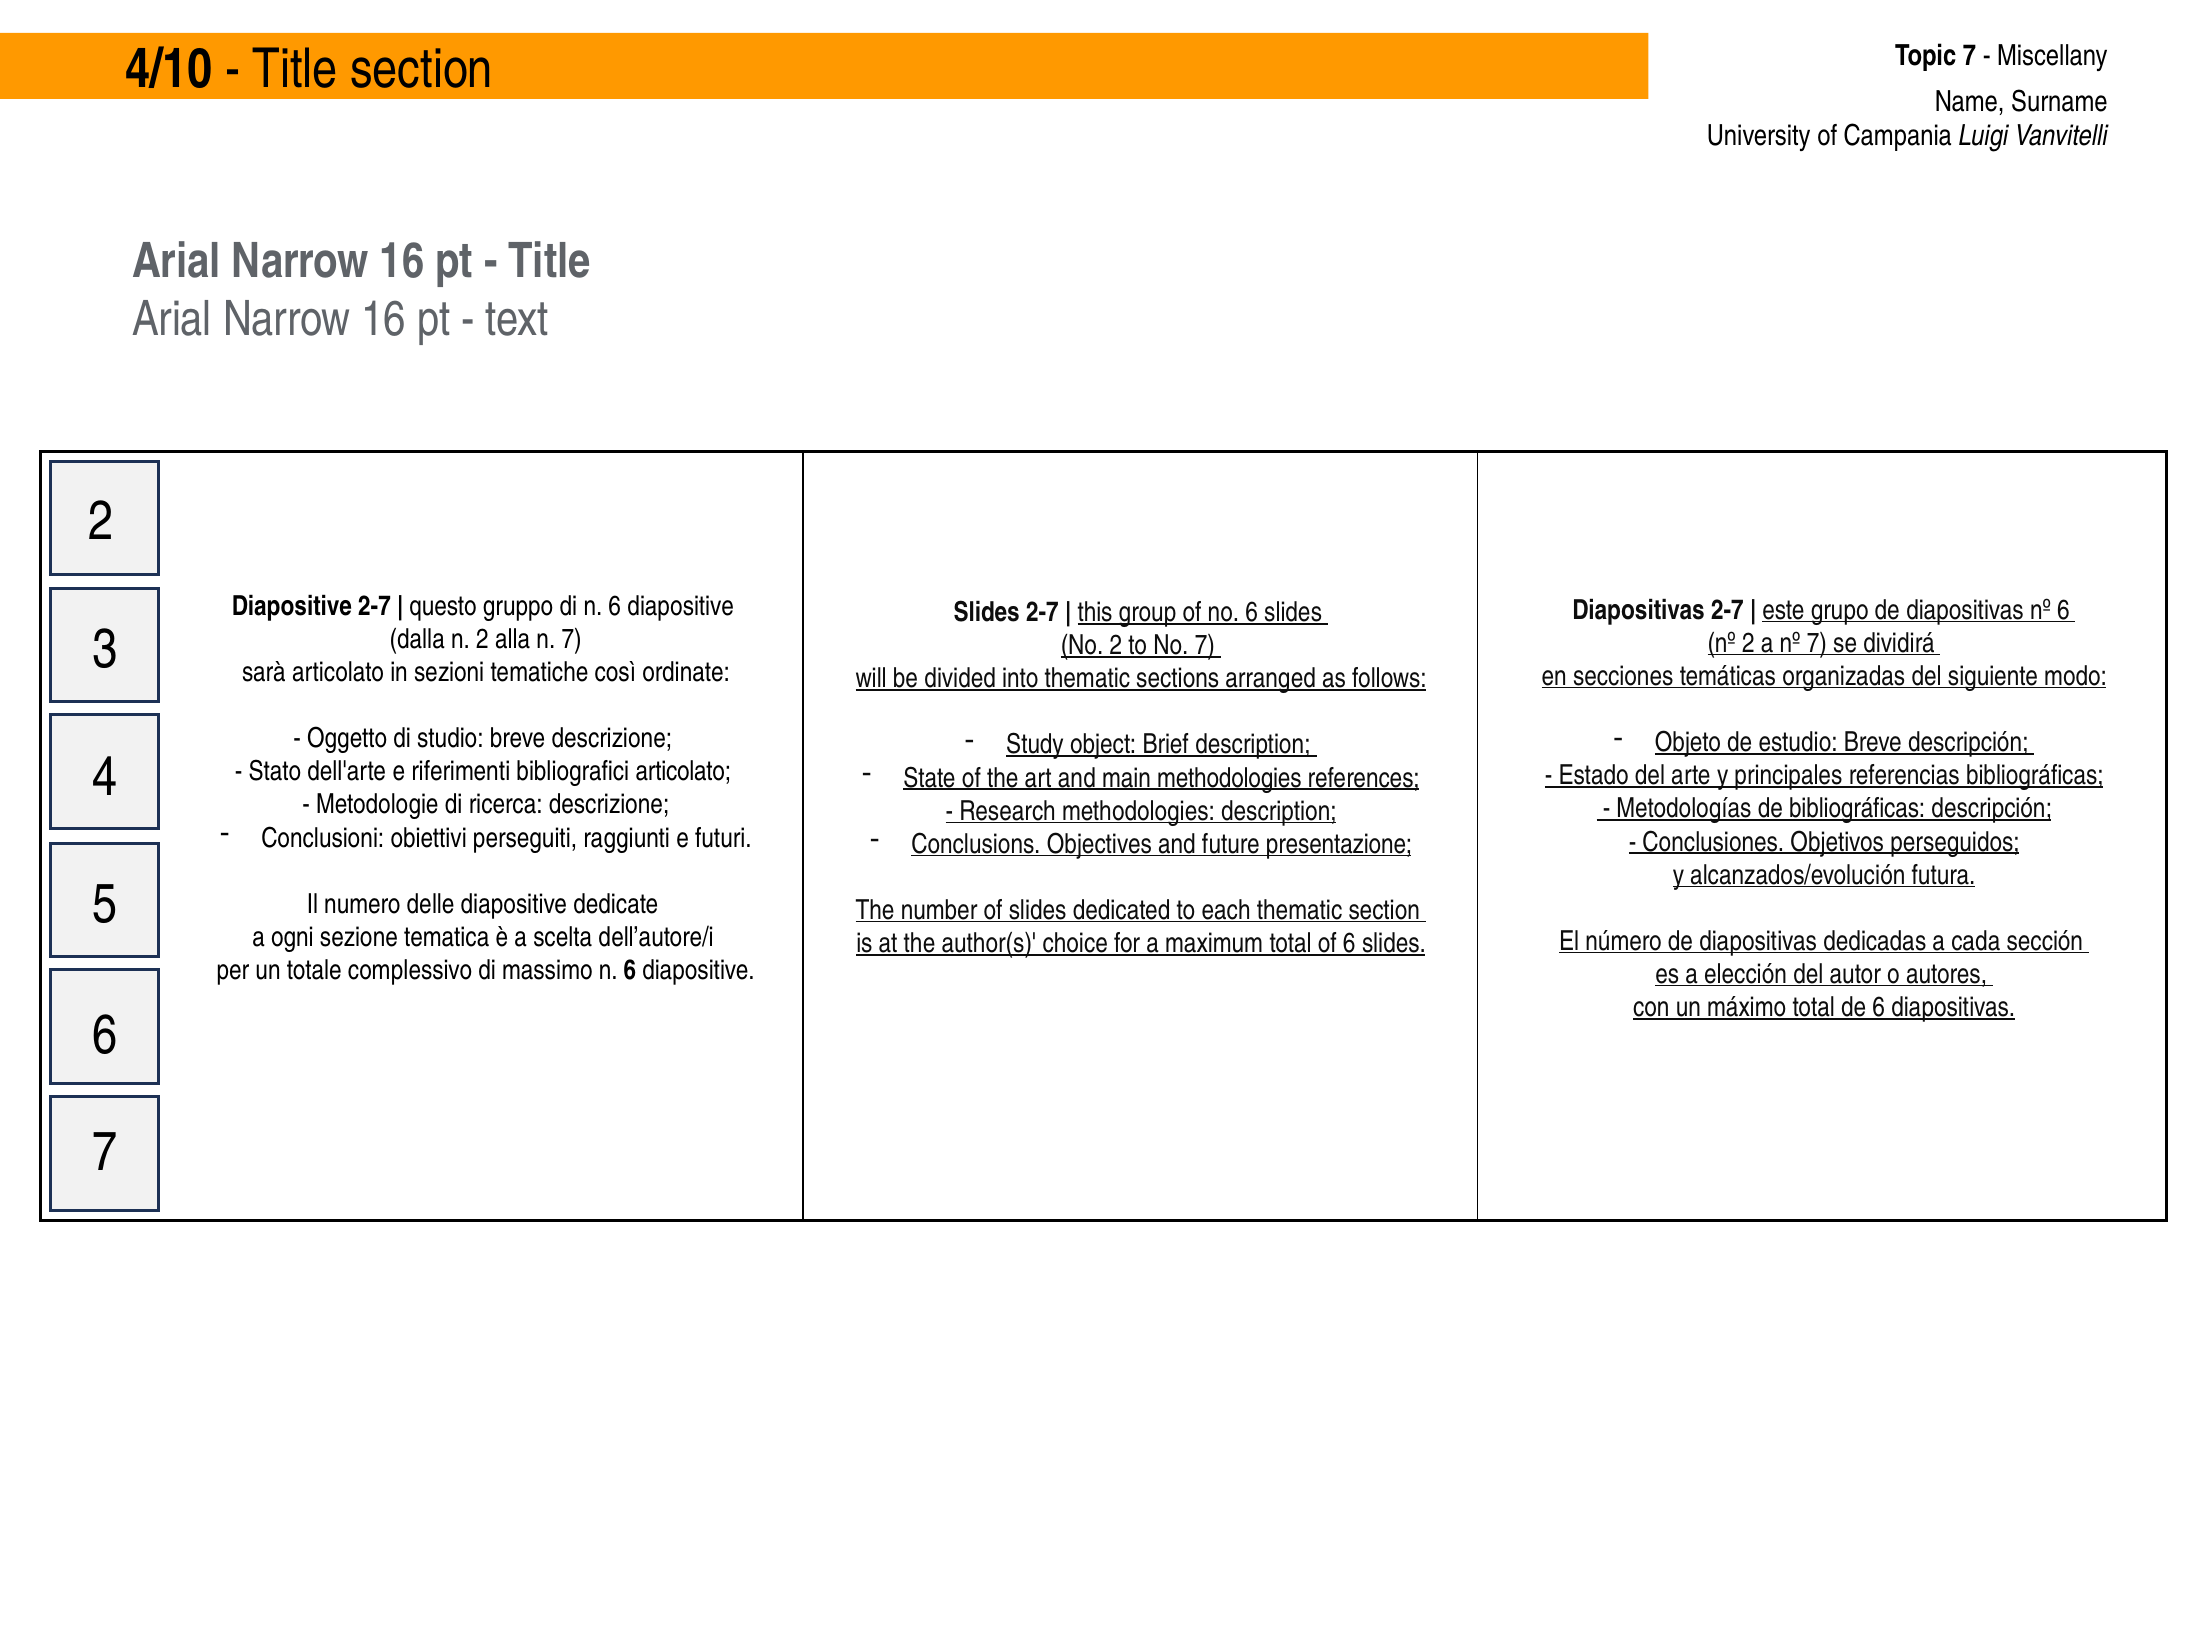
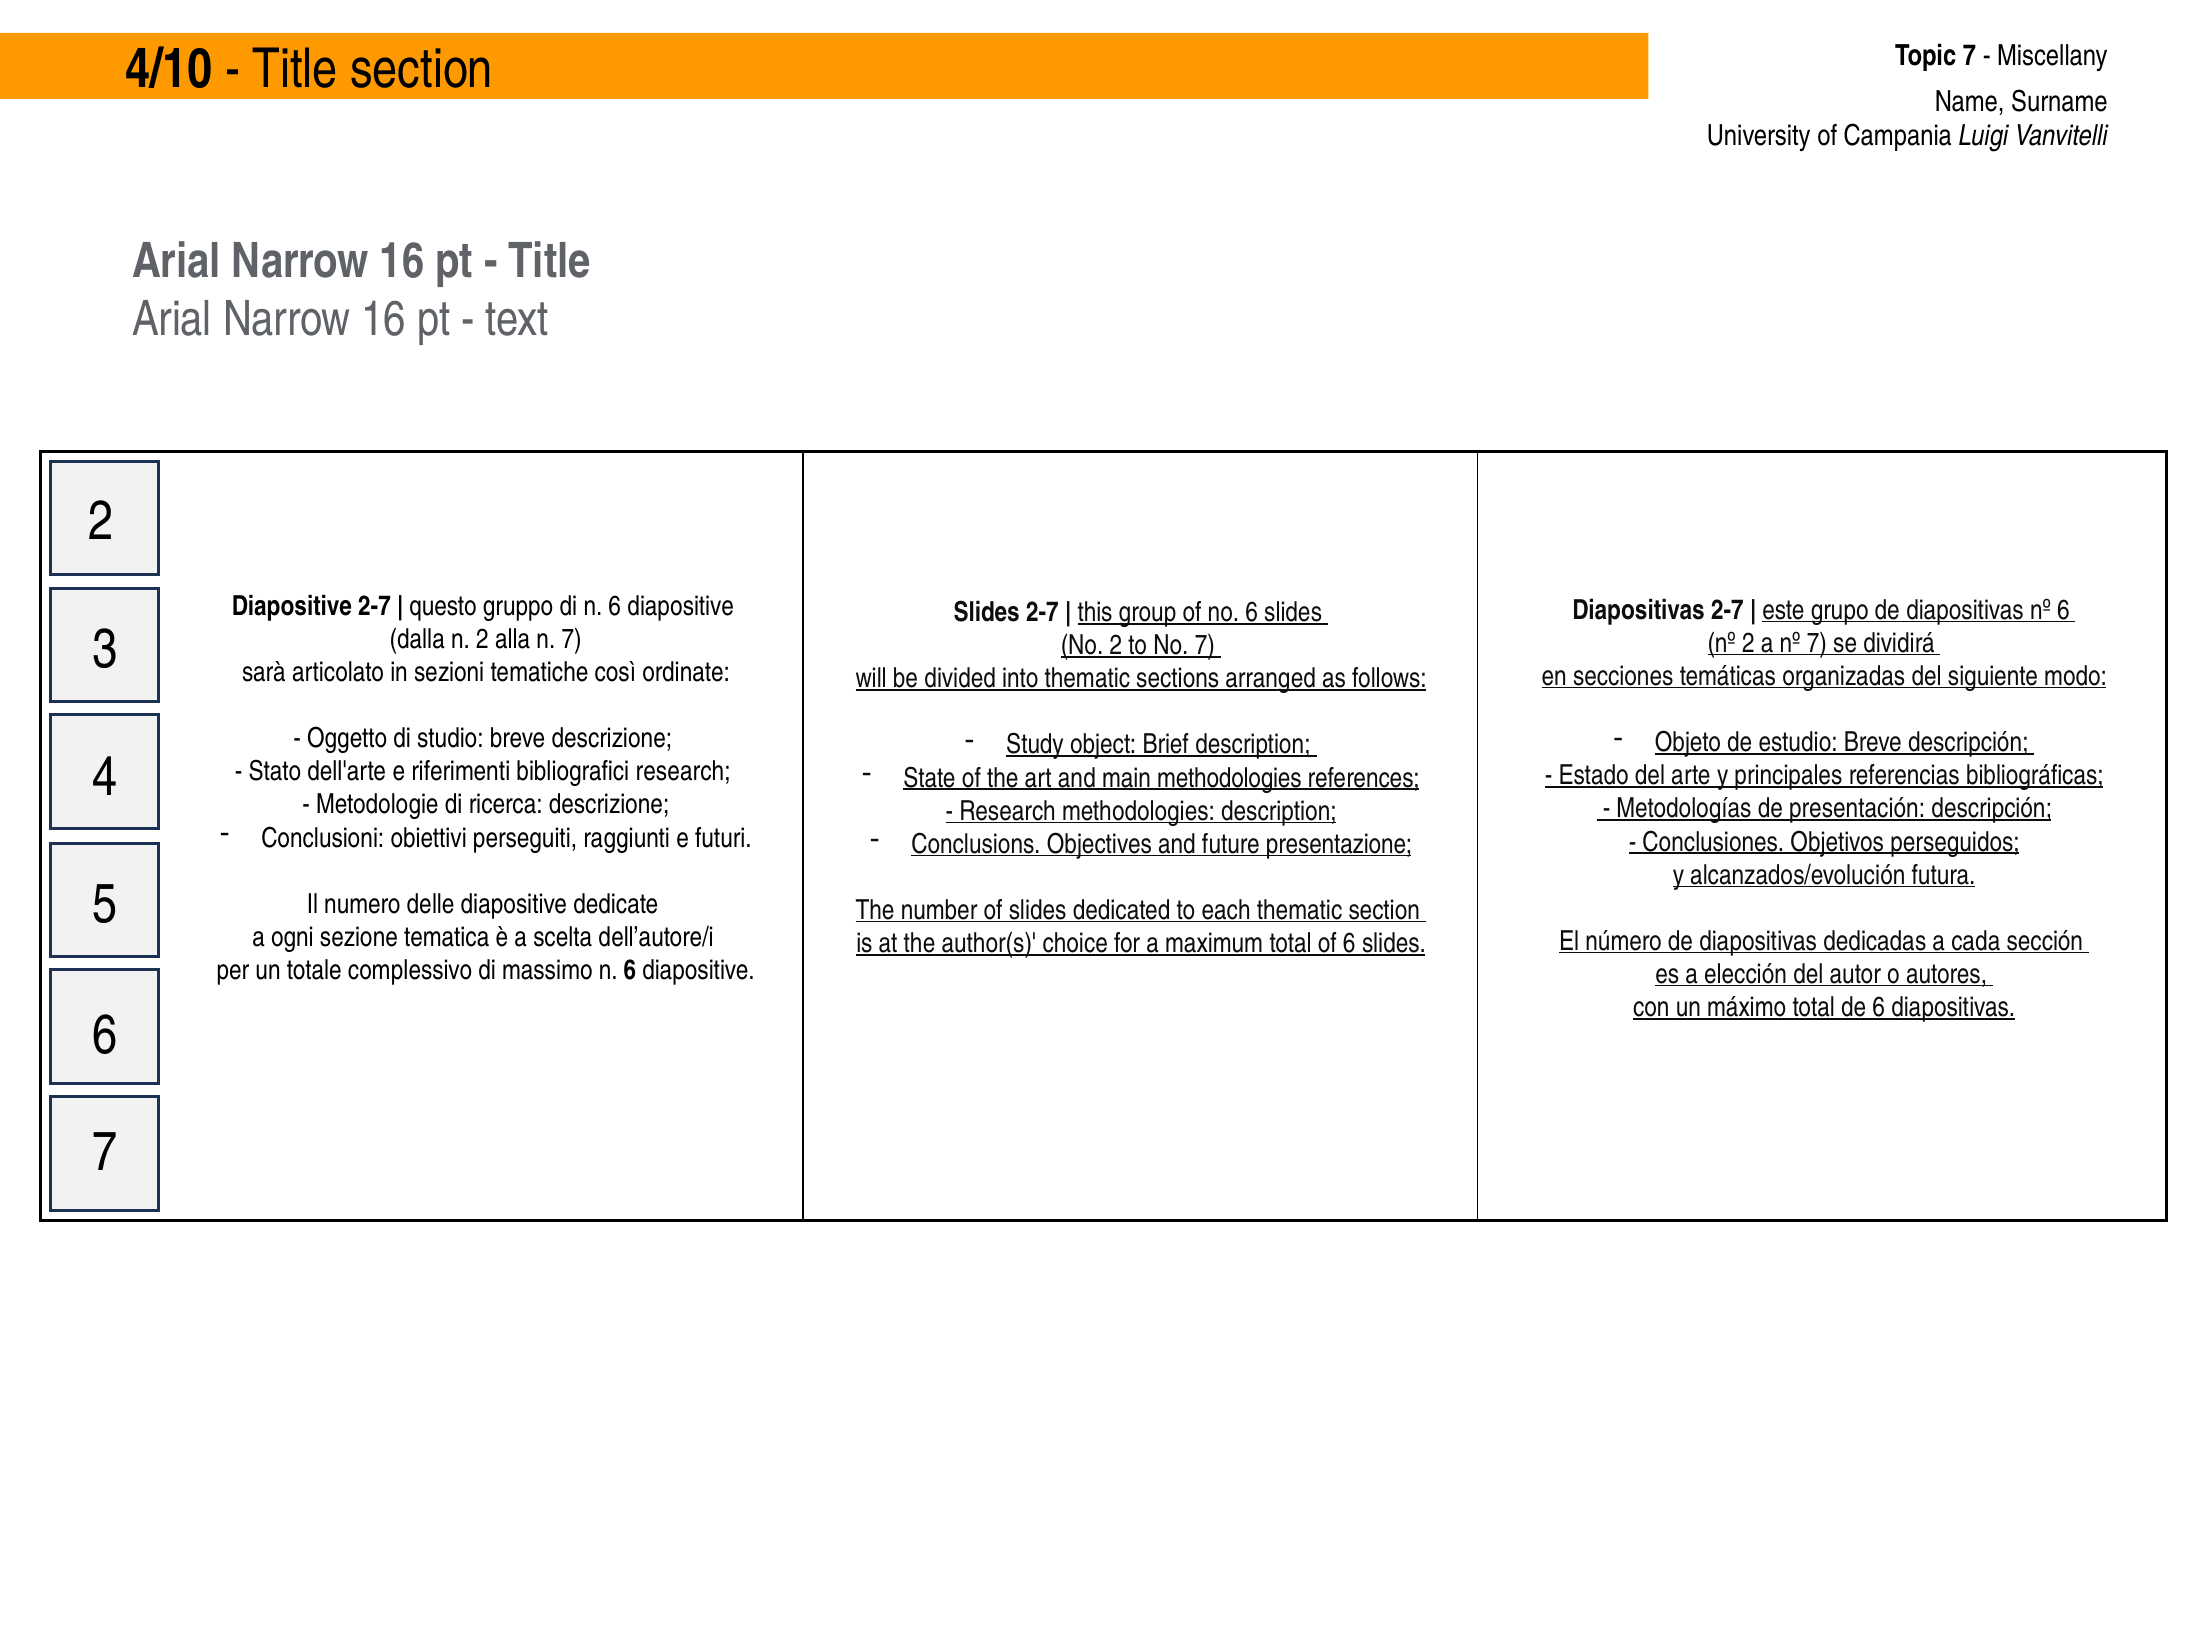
bibliografici articolato: articolato -> research
de bibliográficas: bibliográficas -> presentación
